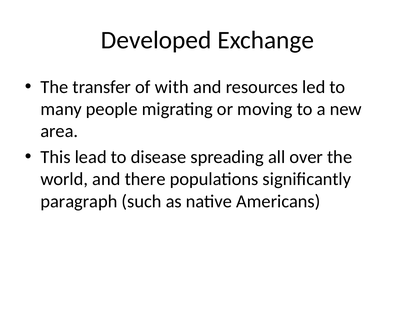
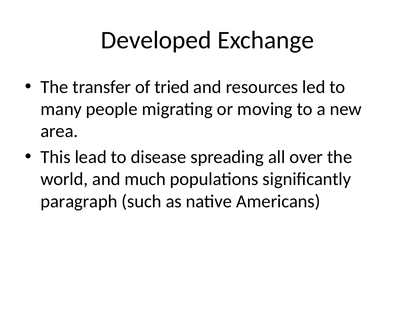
with: with -> tried
there: there -> much
